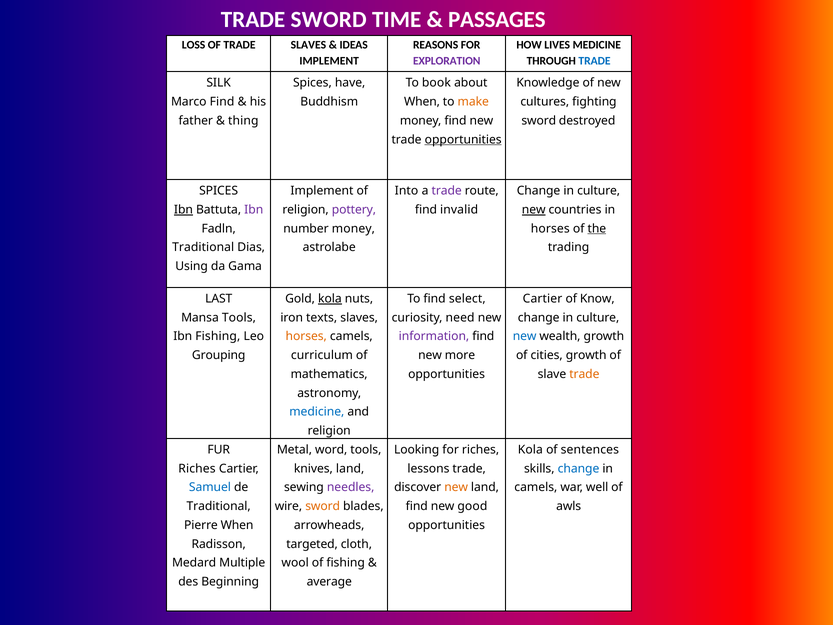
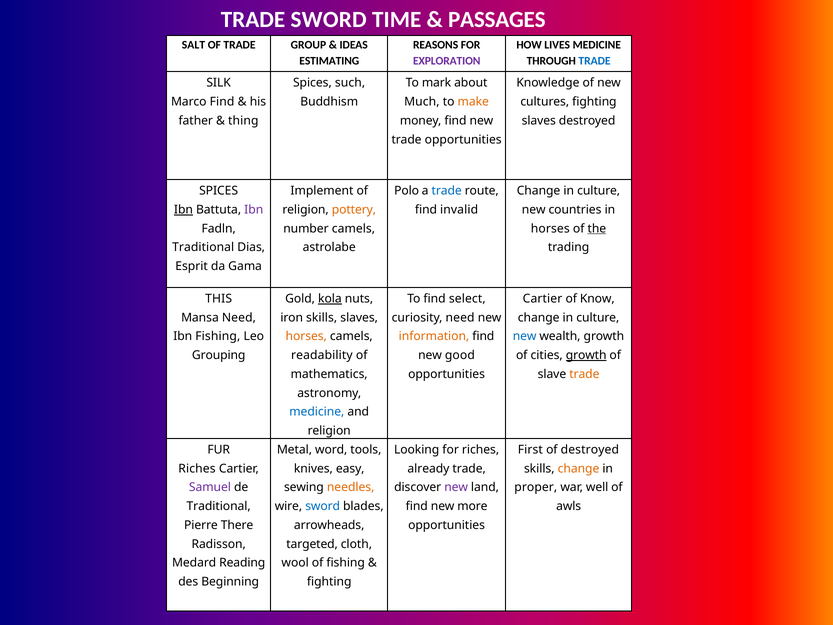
LOSS: LOSS -> SALT
TRADE SLAVES: SLAVES -> GROUP
IMPLEMENT at (329, 61): IMPLEMENT -> ESTIMATING
have: have -> such
book: book -> mark
When at (422, 102): When -> Much
sword at (539, 121): sword -> slaves
opportunities at (463, 139) underline: present -> none
Into: Into -> Polo
trade at (447, 191) colour: purple -> blue
pottery colour: purple -> orange
new at (534, 210) underline: present -> none
number money: money -> camels
Using: Using -> Esprit
LAST: LAST -> THIS
Mansa Tools: Tools -> Need
iron texts: texts -> skills
information colour: purple -> orange
curriculum: curriculum -> readability
more: more -> good
growth at (586, 355) underline: none -> present
Kola at (530, 450): Kola -> First
of sentences: sentences -> destroyed
knives land: land -> easy
lessons: lessons -> already
change at (579, 468) colour: blue -> orange
Samuel colour: blue -> purple
needles colour: purple -> orange
new at (456, 487) colour: orange -> purple
camels at (536, 487): camels -> proper
sword at (323, 506) colour: orange -> blue
good: good -> more
Pierre When: When -> There
Multiple: Multiple -> Reading
average at (329, 582): average -> fighting
